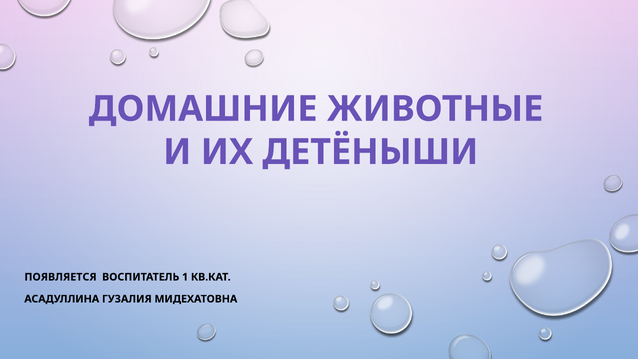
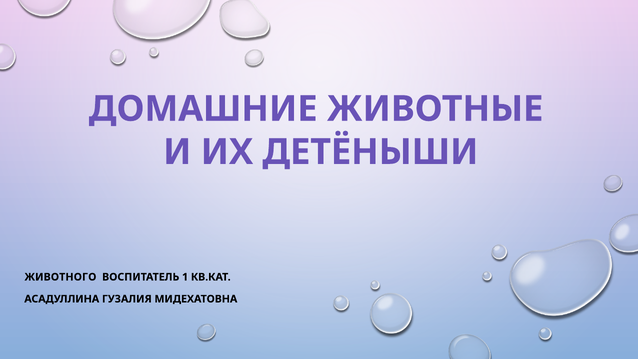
ПОЯВЛЯЕТСЯ: ПОЯВЛЯЕТСЯ -> ЖИВОТНОГО
